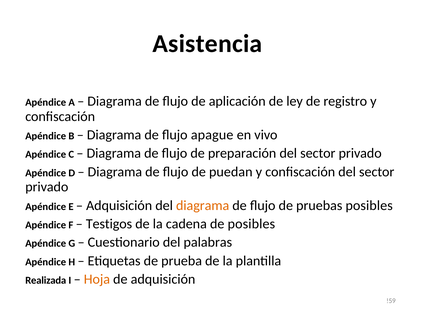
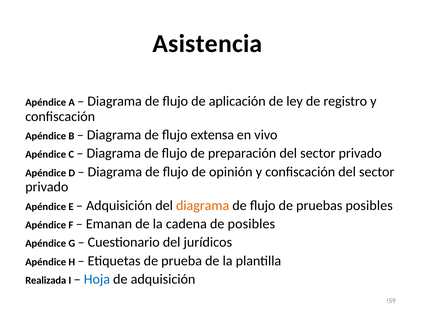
apague: apague -> extensa
puedan: puedan -> opinión
Testigos: Testigos -> Emanan
palabras: palabras -> jurídicos
Hoja colour: orange -> blue
